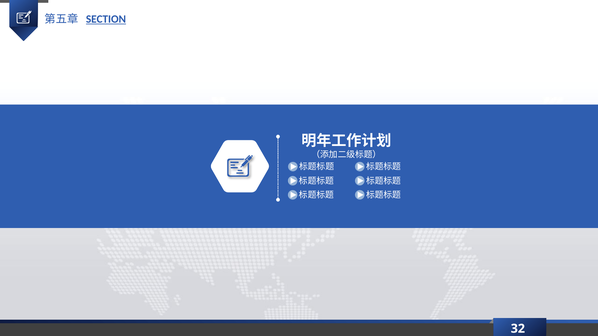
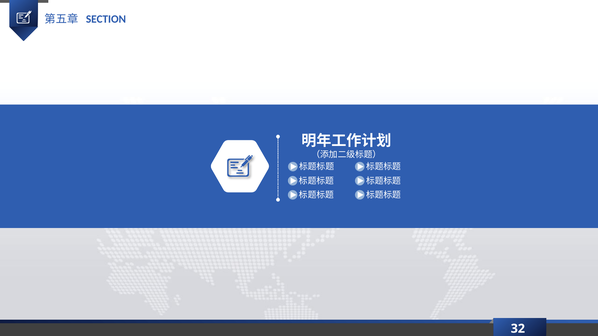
SECTION underline: present -> none
